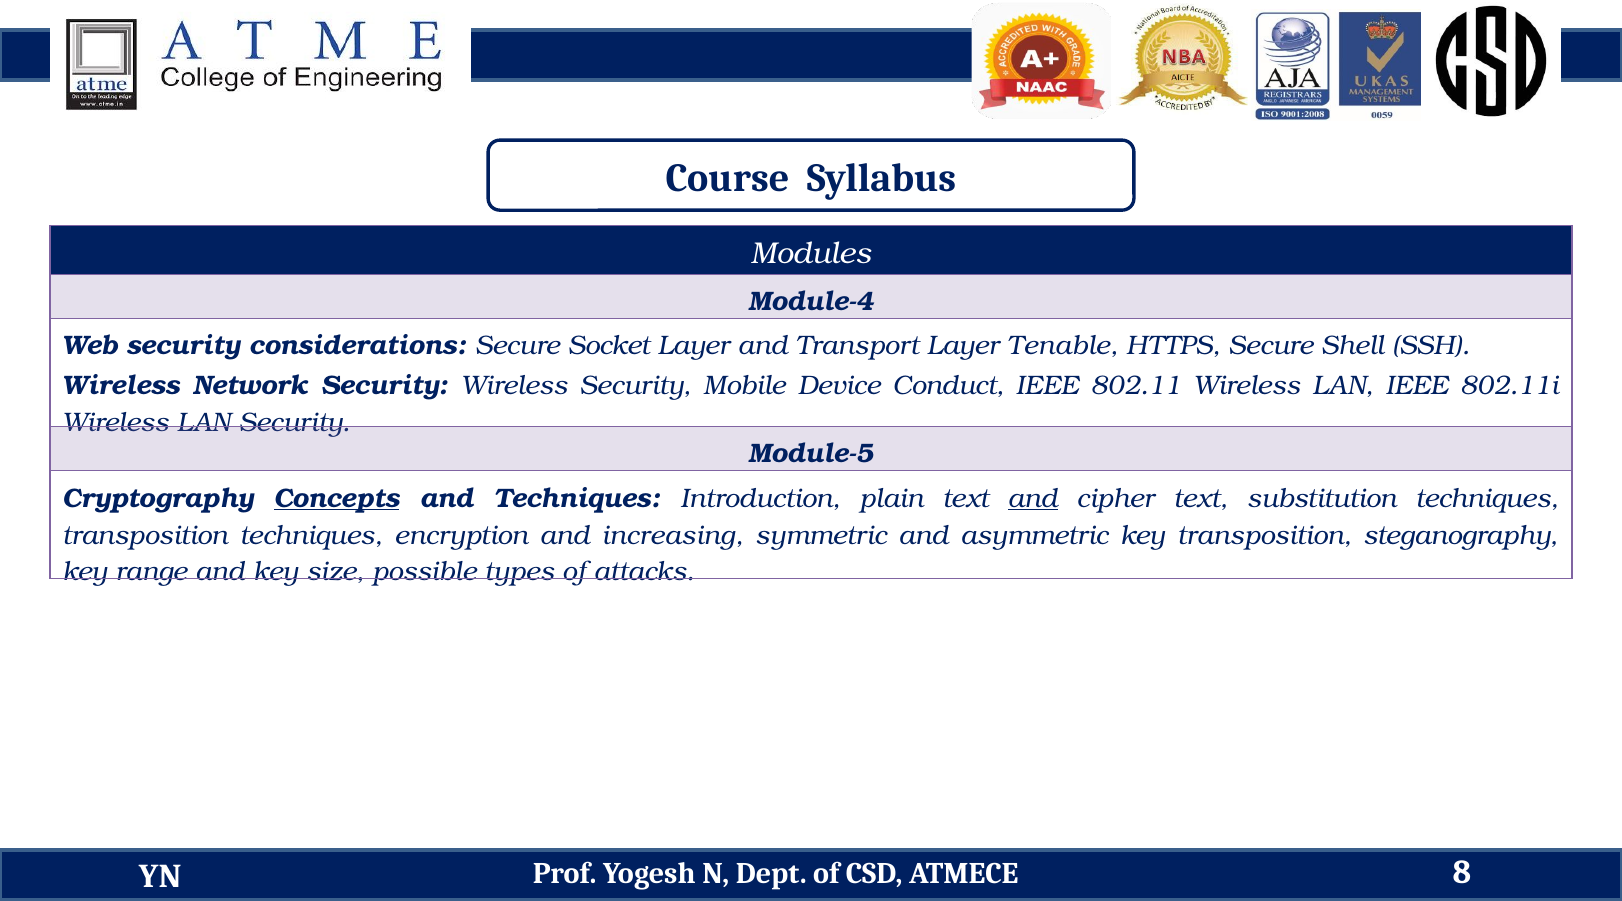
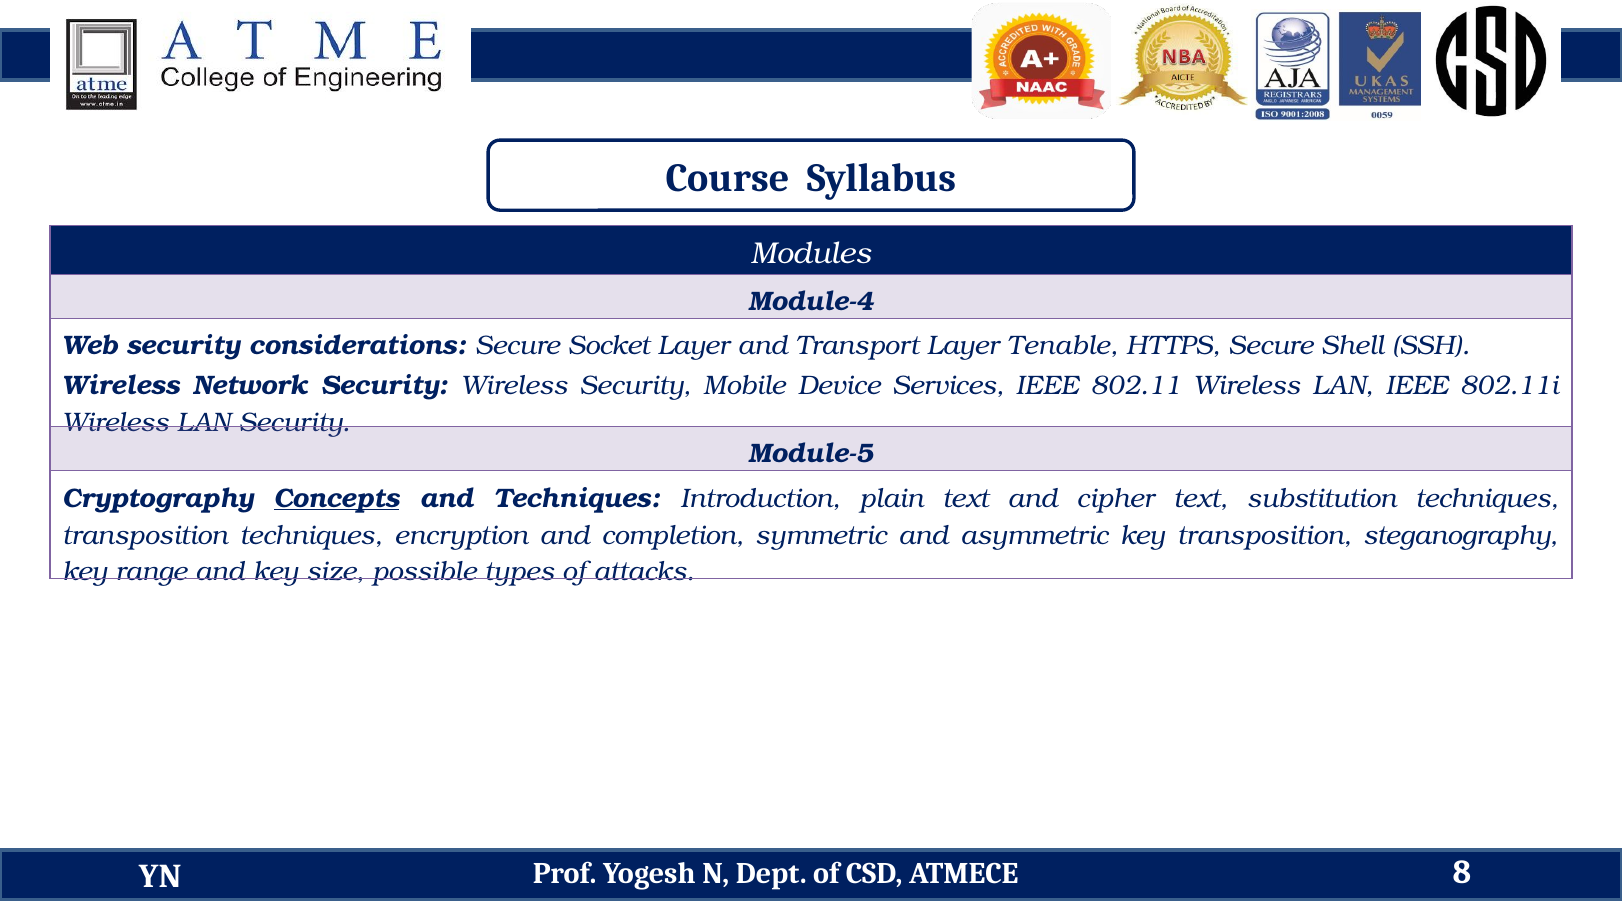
Conduct: Conduct -> Services
and at (1033, 498) underline: present -> none
increasing: increasing -> completion
